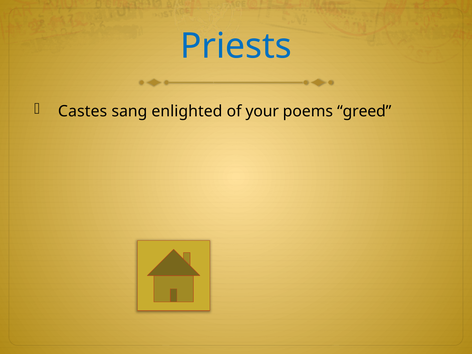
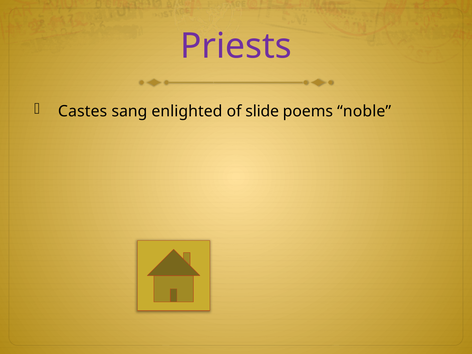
Priests colour: blue -> purple
your: your -> slide
greed: greed -> noble
